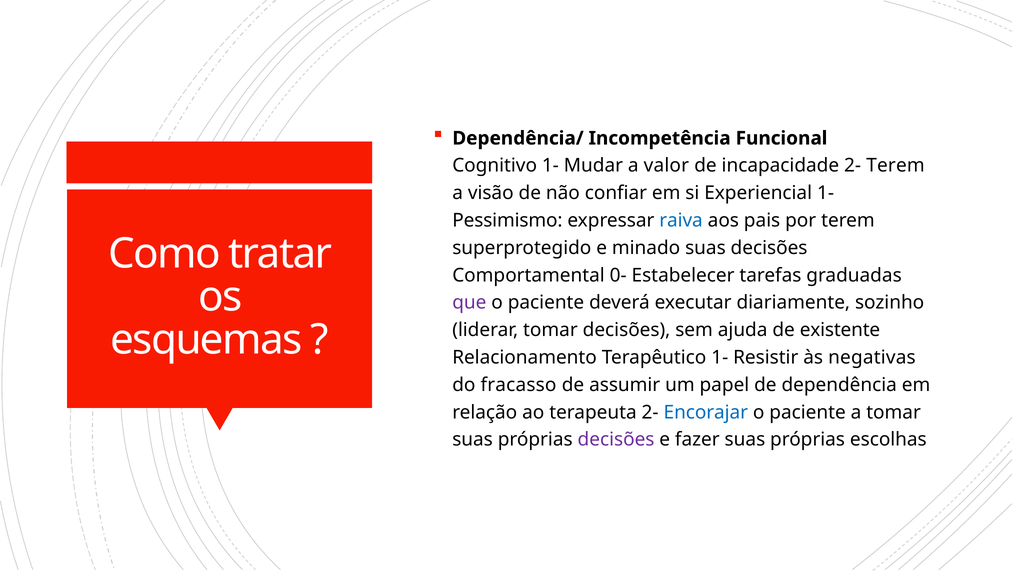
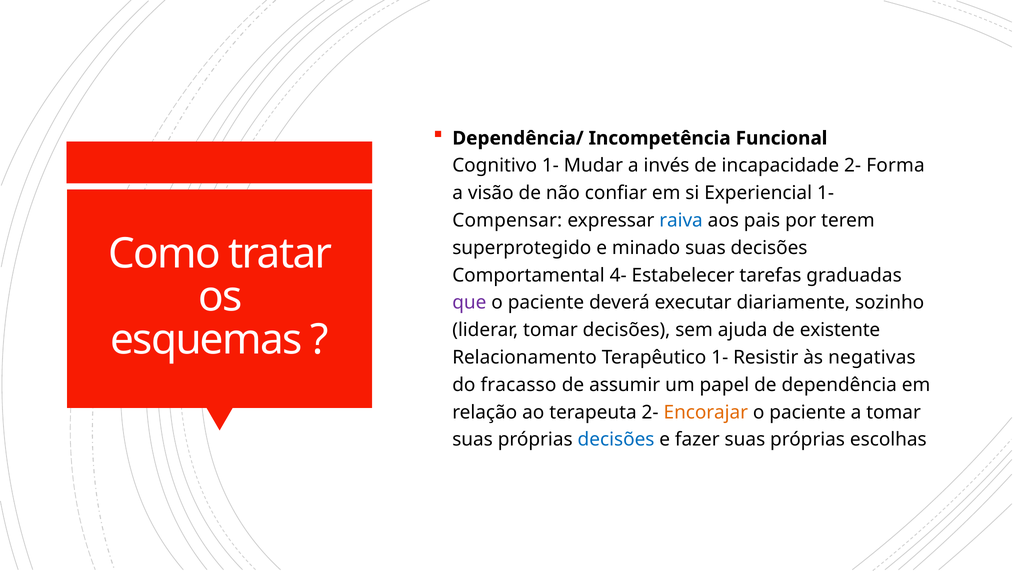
valor: valor -> invés
2- Terem: Terem -> Forma
Pessimismo: Pessimismo -> Compensar
0-: 0- -> 4-
Encorajar colour: blue -> orange
decisões at (616, 439) colour: purple -> blue
